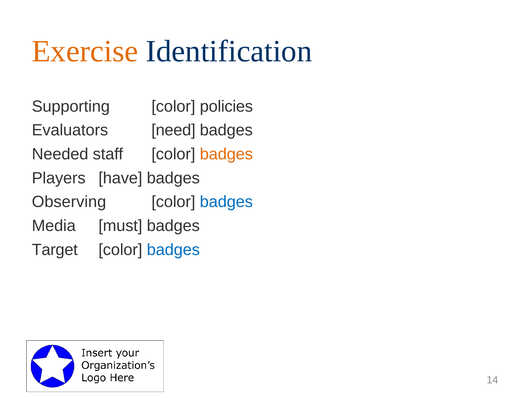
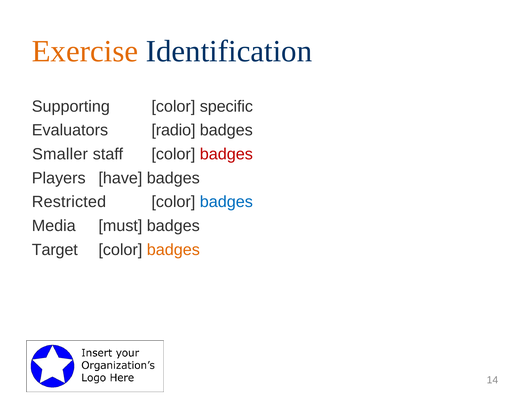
policies: policies -> specific
need: need -> radio
Needed: Needed -> Smaller
badges at (226, 154) colour: orange -> red
Observing: Observing -> Restricted
badges at (173, 249) colour: blue -> orange
